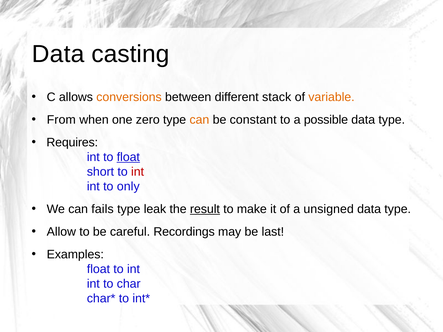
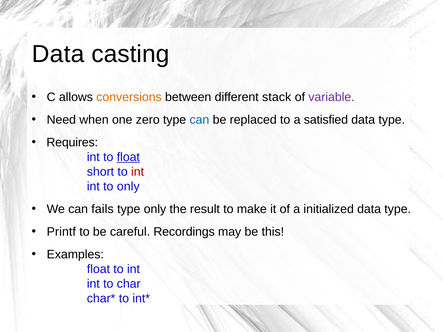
variable colour: orange -> purple
From: From -> Need
can at (199, 120) colour: orange -> blue
constant: constant -> replaced
possible: possible -> satisfied
type leak: leak -> only
result underline: present -> none
unsigned: unsigned -> initialized
Allow: Allow -> Printf
last: last -> this
